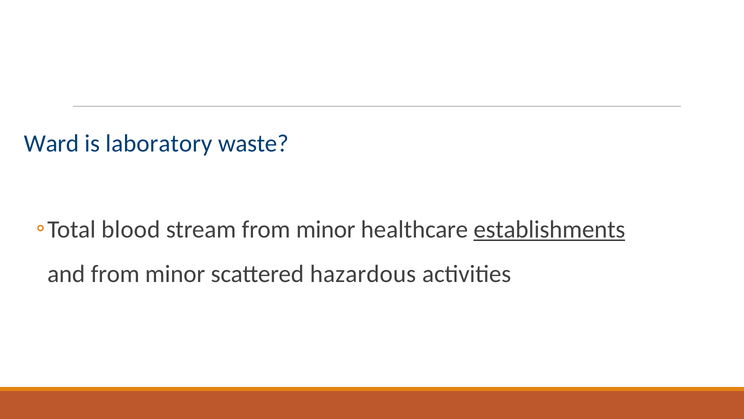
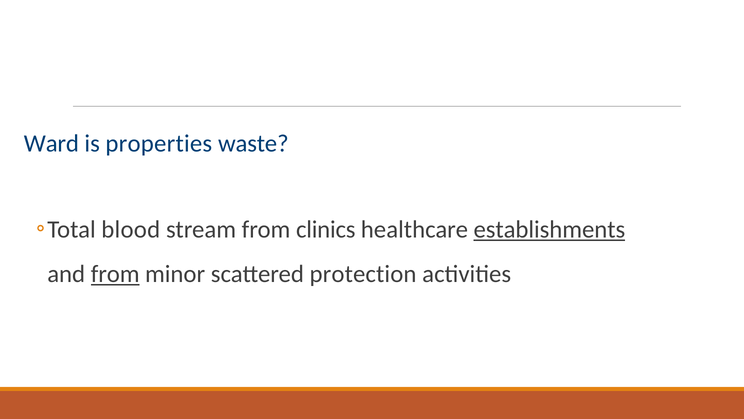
laboratory: laboratory -> properties
stream from minor: minor -> clinics
from at (115, 274) underline: none -> present
hazardous: hazardous -> protection
